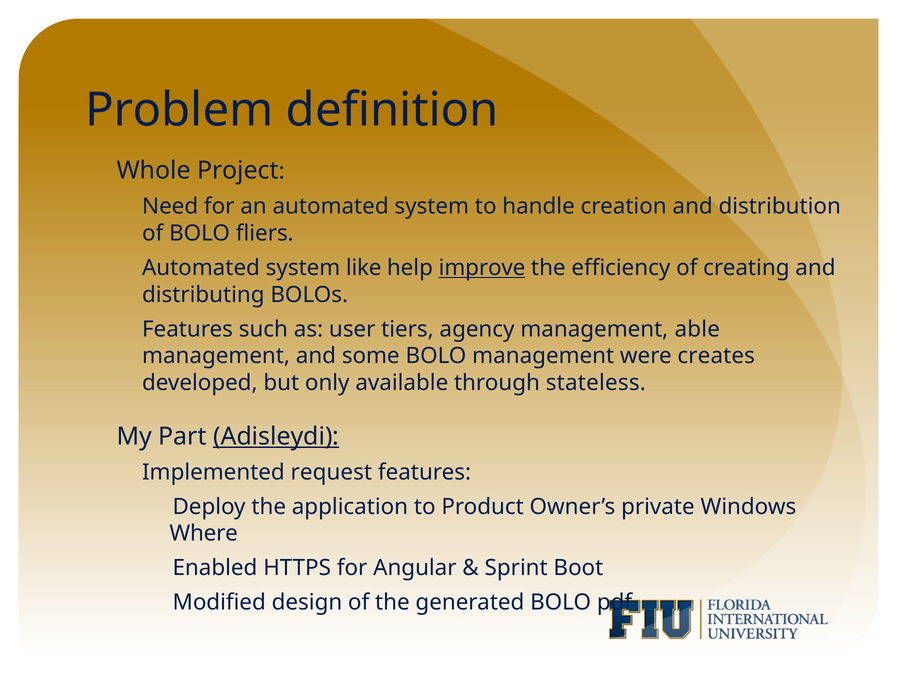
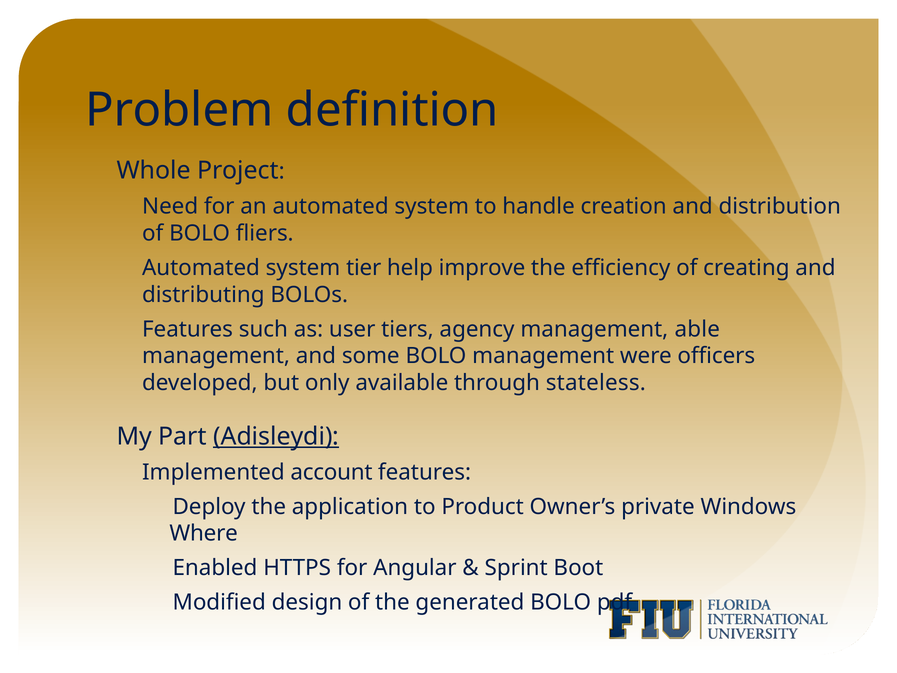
like: like -> tier
improve underline: present -> none
creates: creates -> officers
request: request -> account
